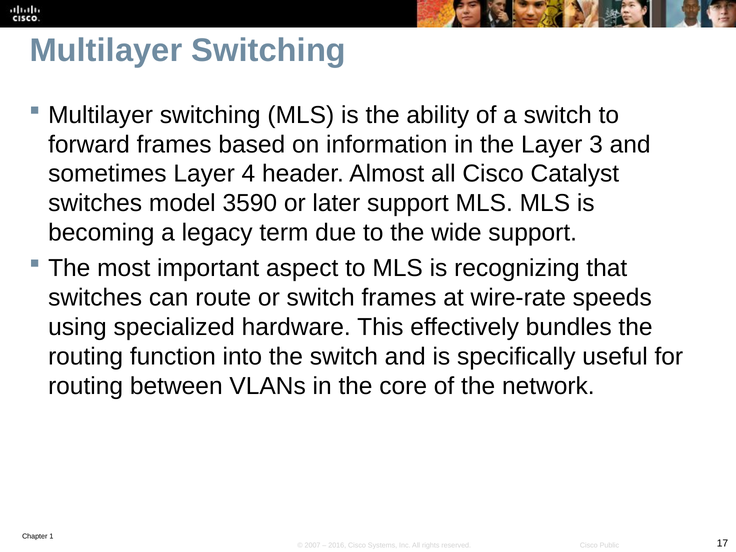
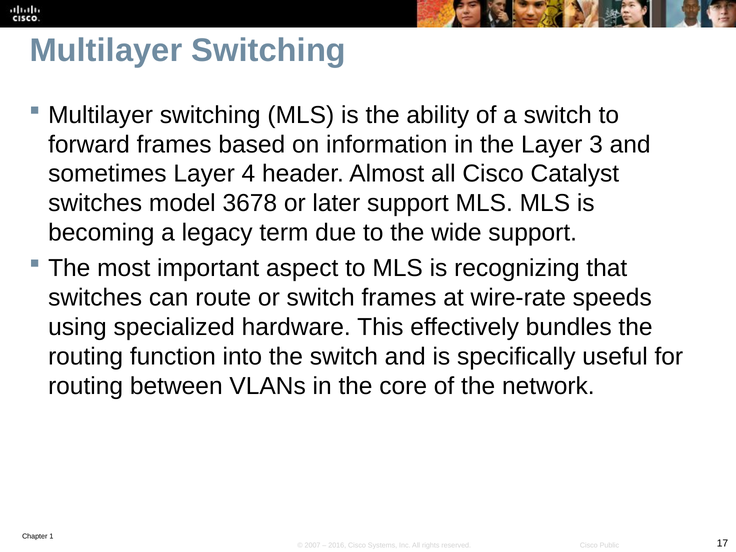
3590: 3590 -> 3678
